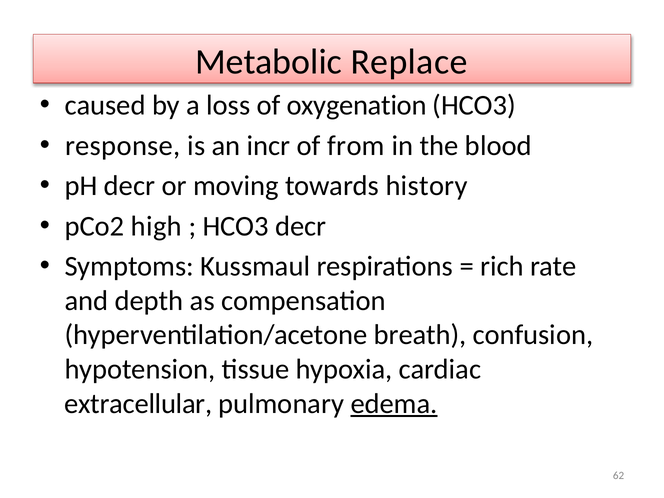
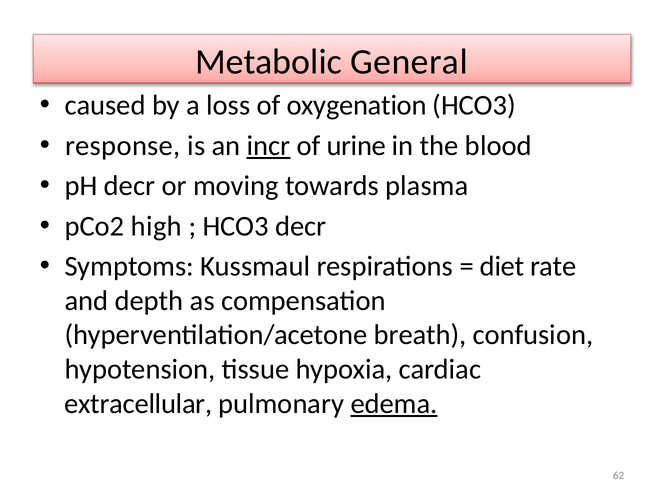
Replace: Replace -> General
incr underline: none -> present
from: from -> urine
history: history -> plasma
rich: rich -> diet
